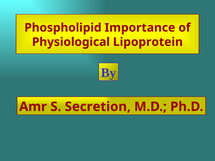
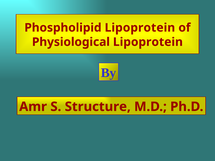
Phospholipid Importance: Importance -> Lipoprotein
Secretion: Secretion -> Structure
